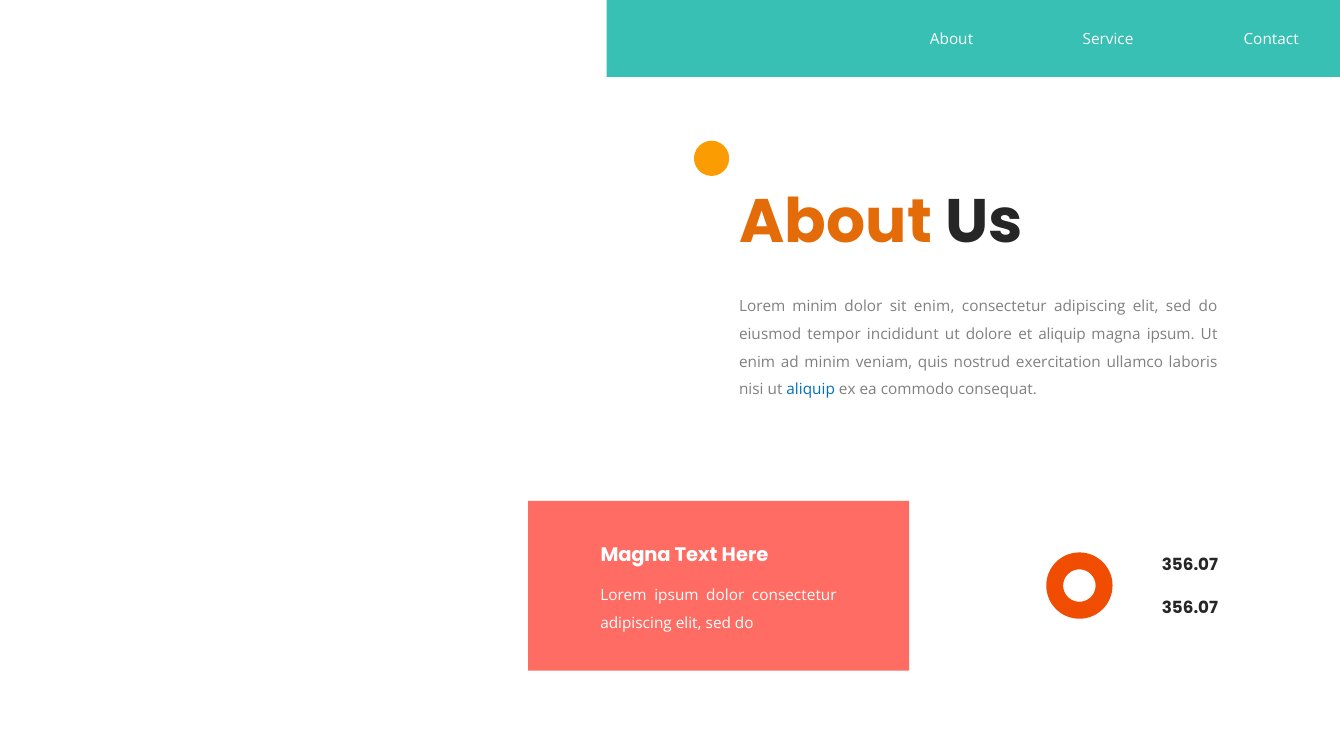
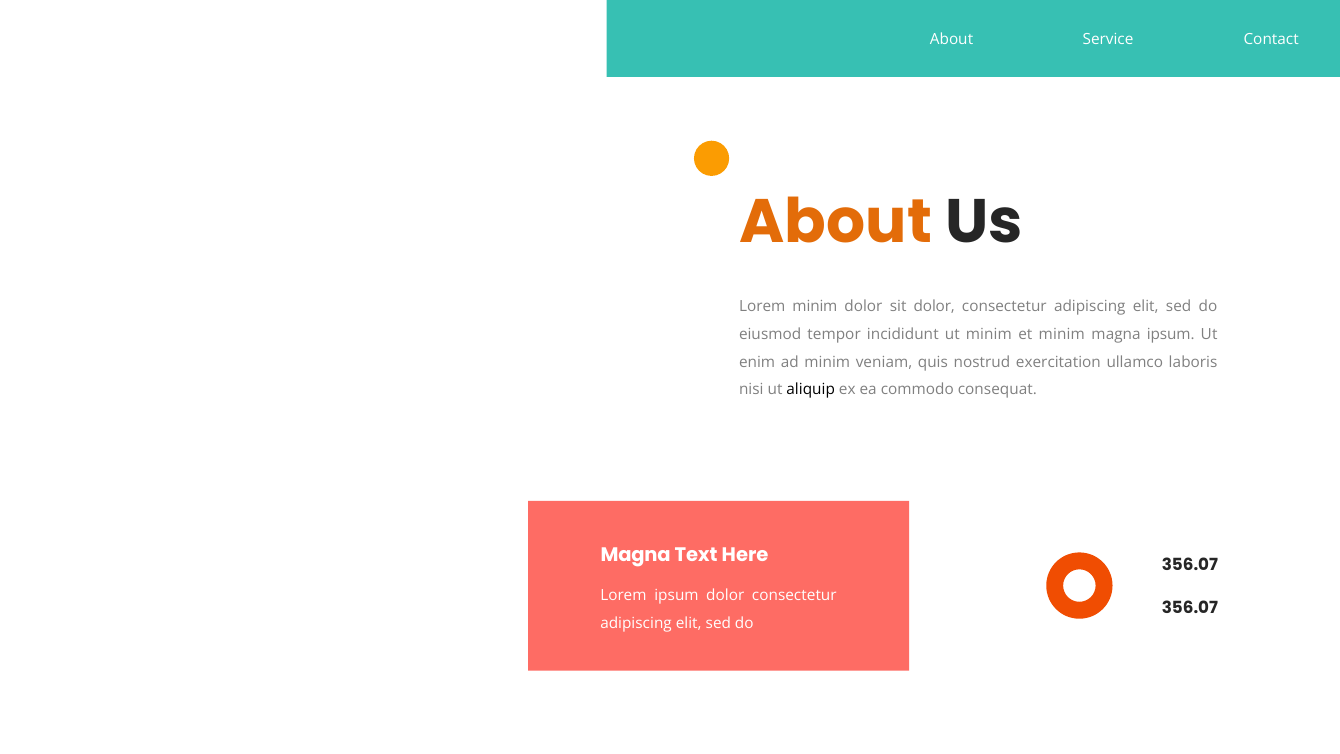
sit enim: enim -> dolor
ut dolore: dolore -> minim
et aliquip: aliquip -> minim
aliquip at (811, 390) colour: blue -> black
